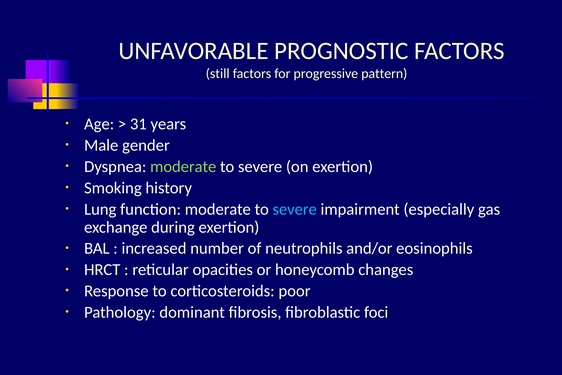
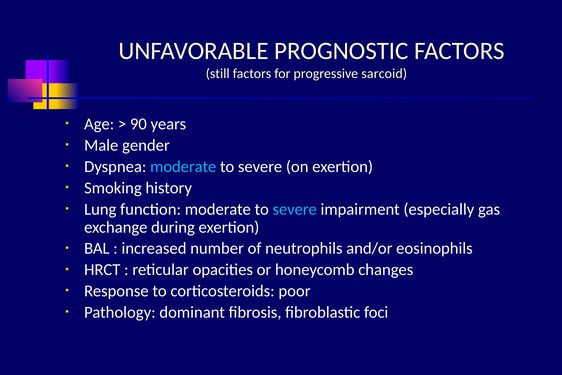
pattern: pattern -> sarcoid
31: 31 -> 90
moderate at (183, 166) colour: light green -> light blue
